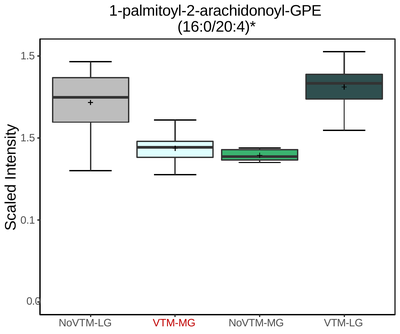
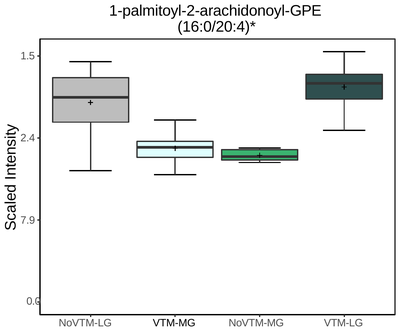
1.5 at (28, 138): 1.5 -> 2.4
0.1: 0.1 -> 7.9
VTM-MG colour: red -> black
